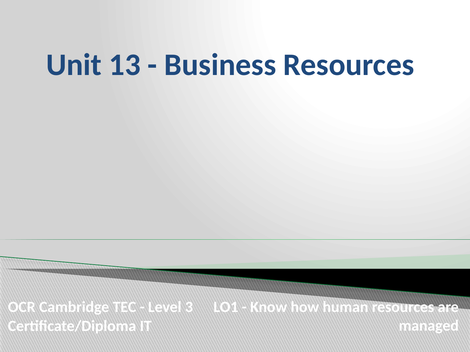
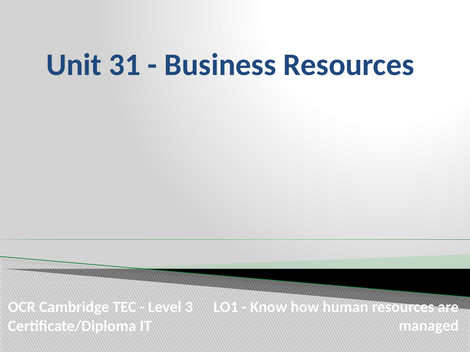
13: 13 -> 31
